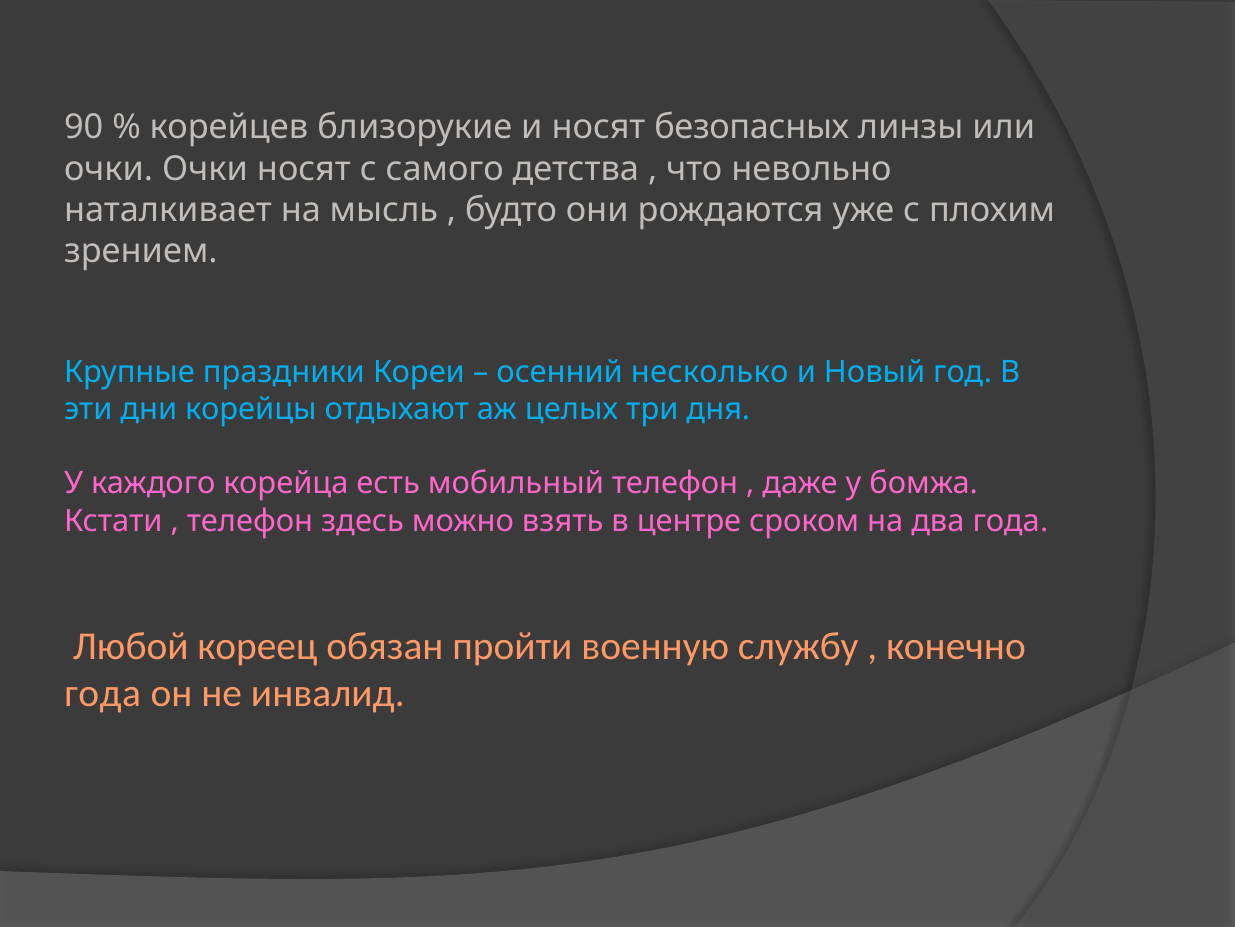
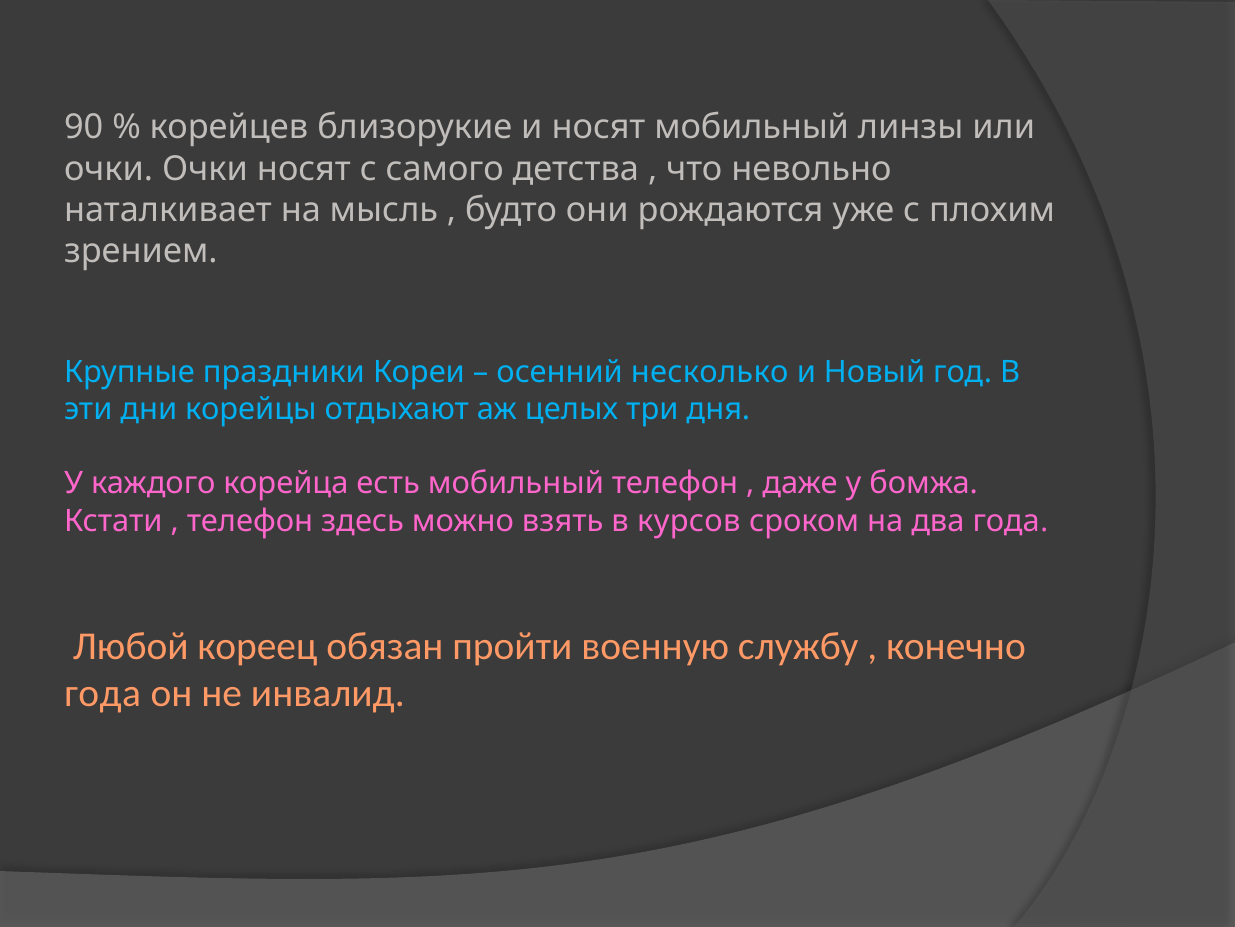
носят безопасных: безопасных -> мобильный
центре: центре -> курсов
